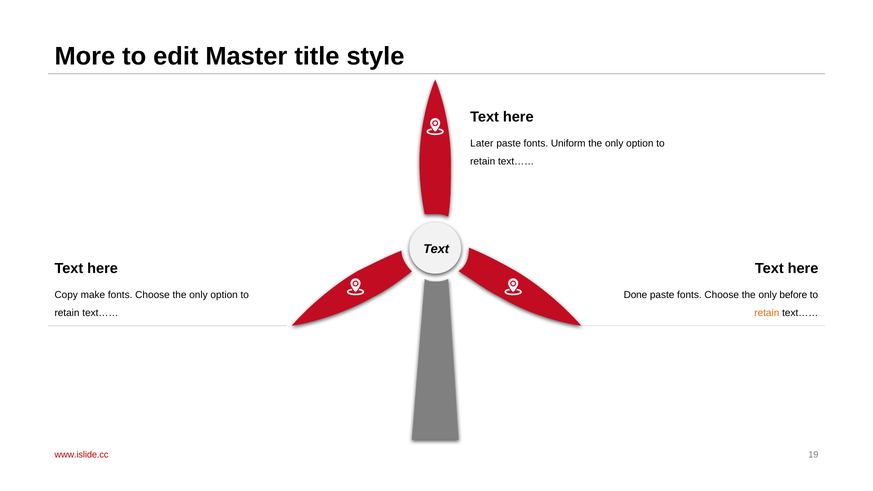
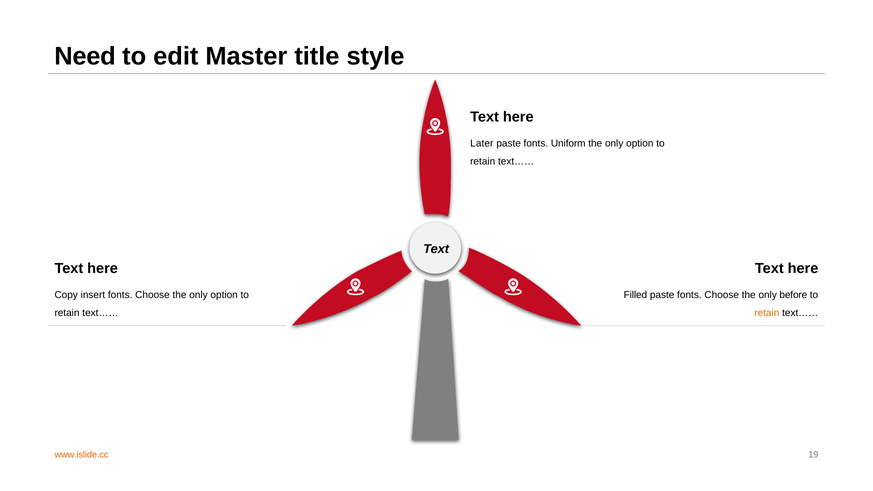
More: More -> Need
make: make -> insert
Done: Done -> Filled
www.islide.cc colour: red -> orange
